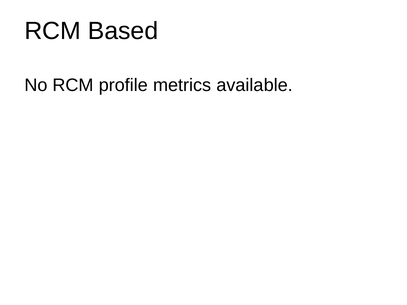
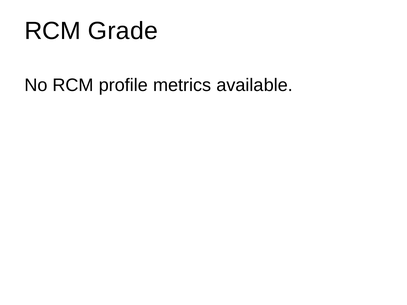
Based: Based -> Grade
